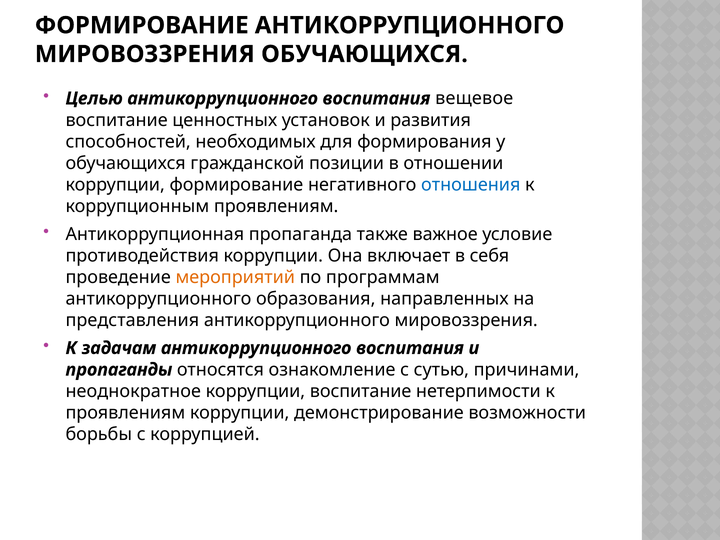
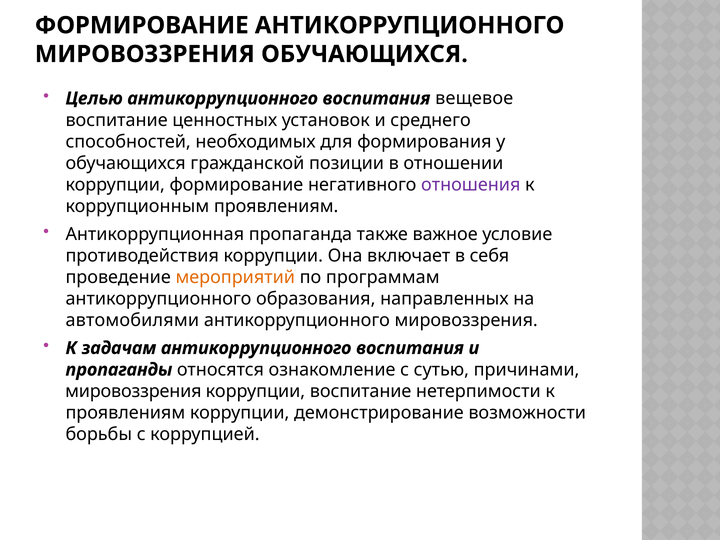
развития: развития -> среднего
отношения colour: blue -> purple
представления: представления -> автомобилями
неоднократное at (133, 391): неоднократное -> мировоззрения
